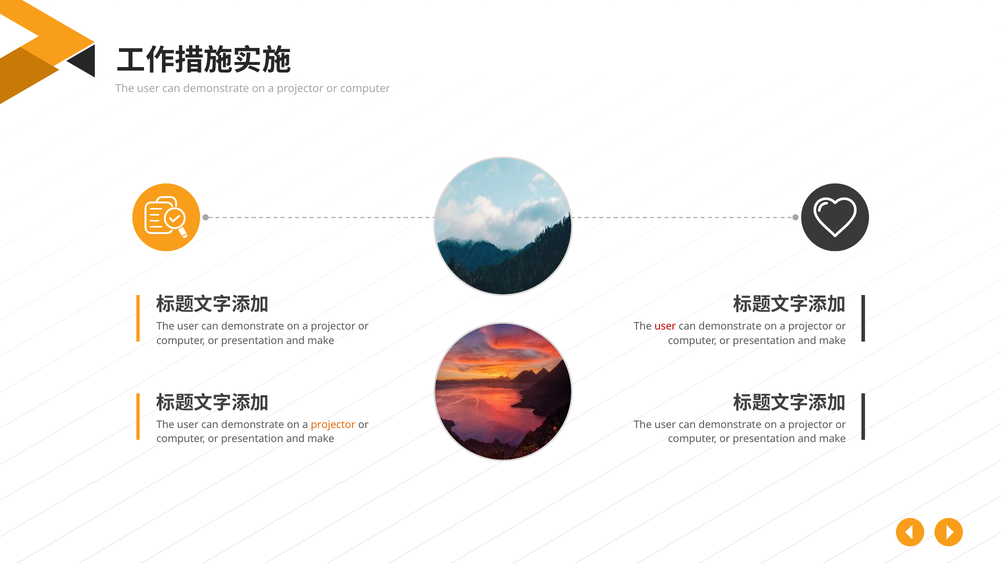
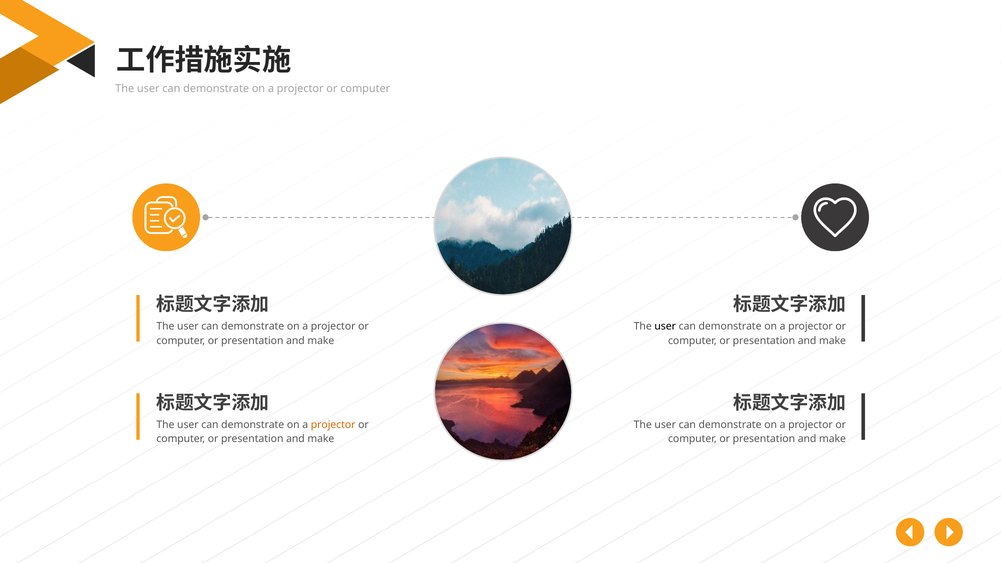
user at (665, 326) colour: red -> black
